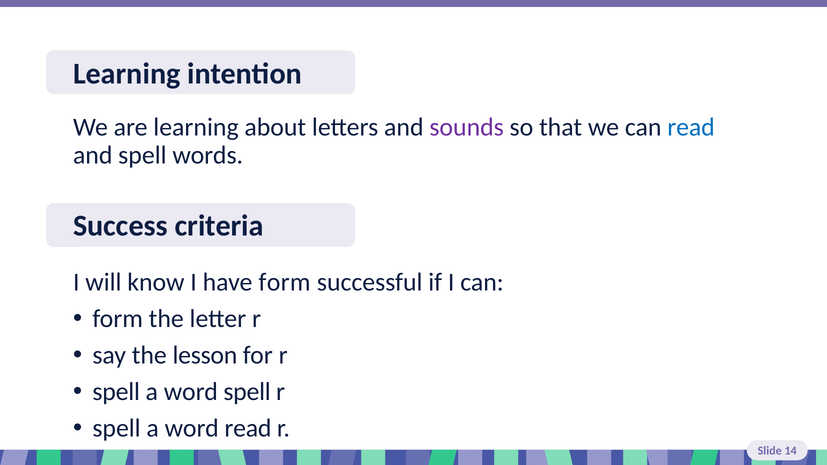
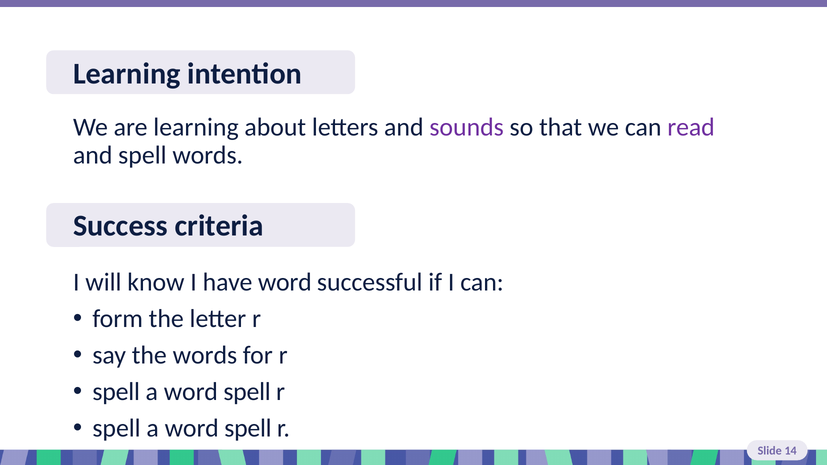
read at (691, 127) colour: blue -> purple
have form: form -> word
the lesson: lesson -> words
read at (248, 428): read -> spell
